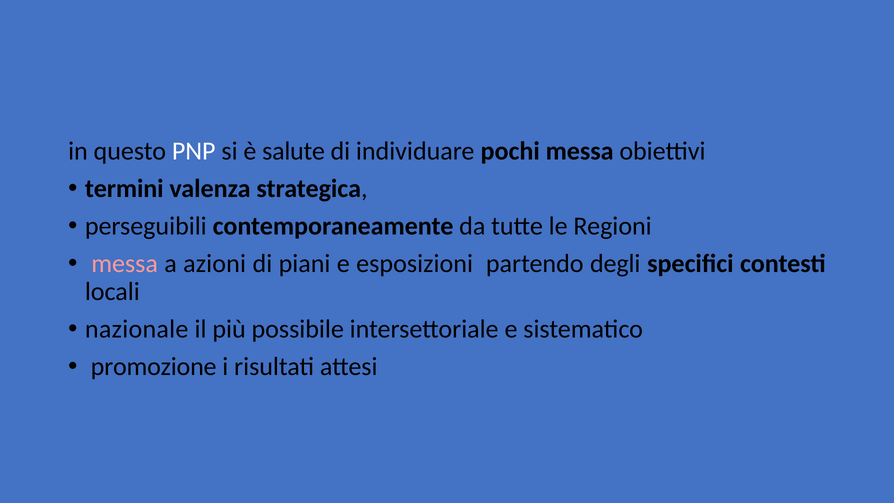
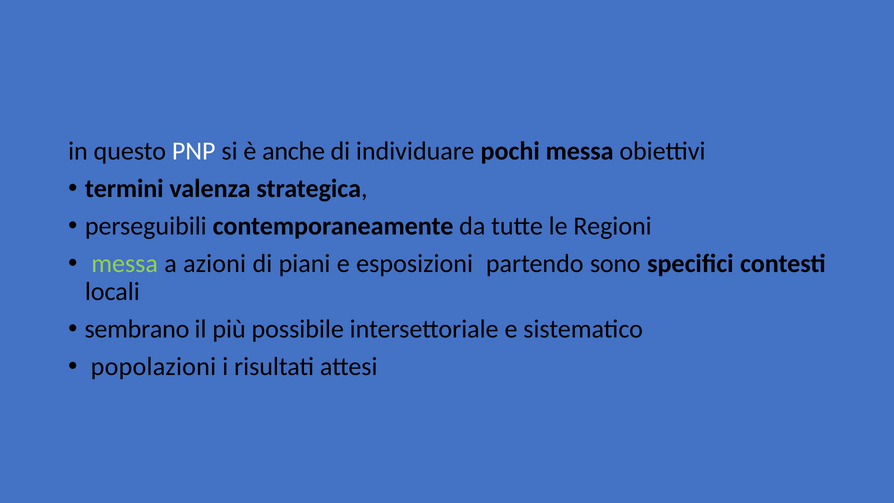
salute: salute -> anche
messa at (125, 264) colour: pink -> light green
degli: degli -> sono
nazionale: nazionale -> sembrano
promozione: promozione -> popolazioni
